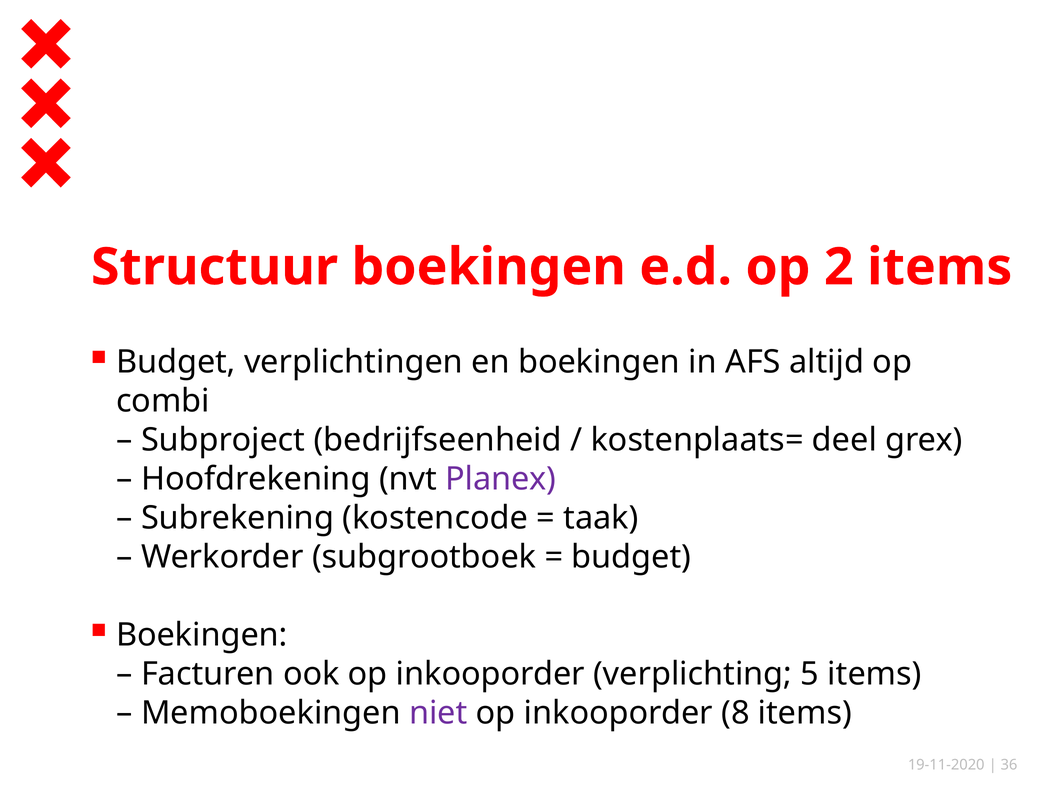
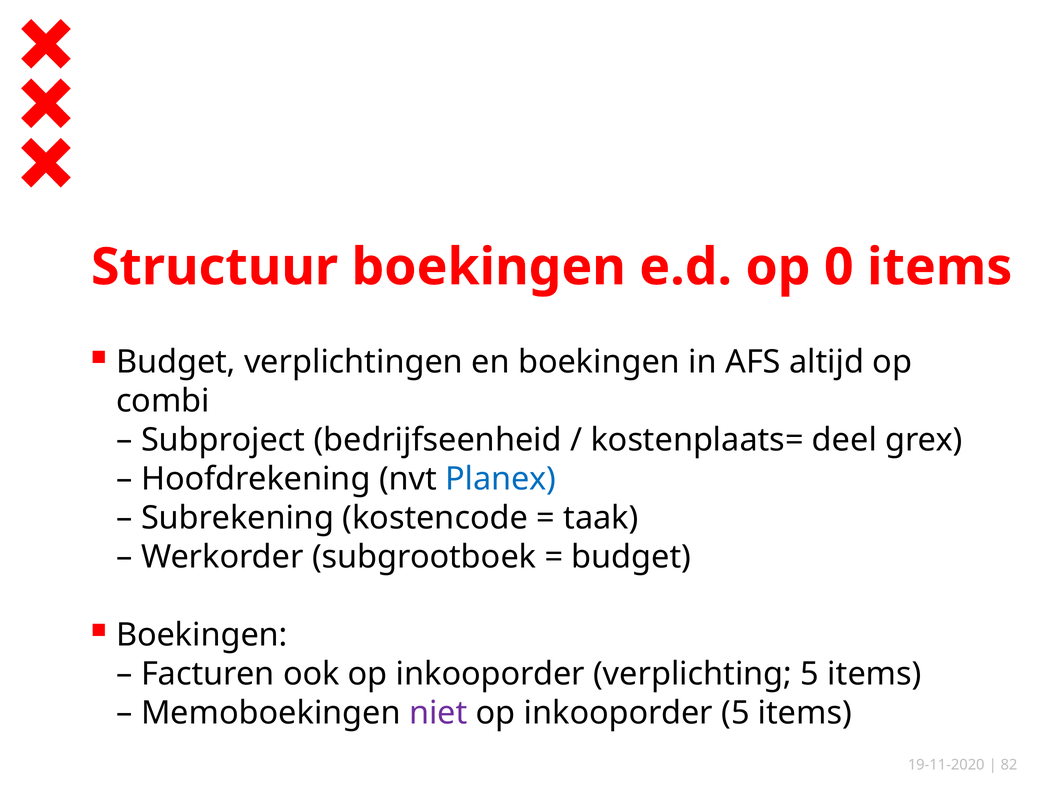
2: 2 -> 0
Planex colour: purple -> blue
inkooporder 8: 8 -> 5
36: 36 -> 82
